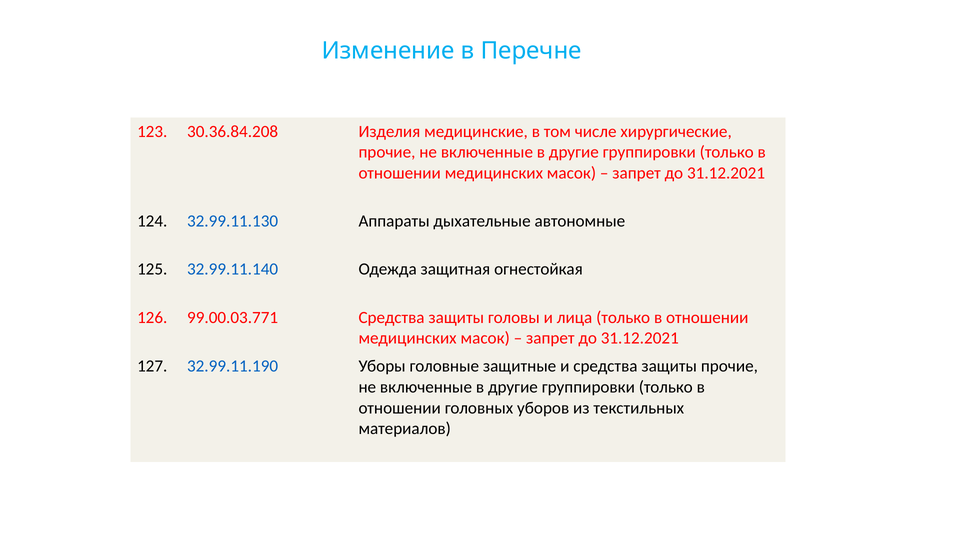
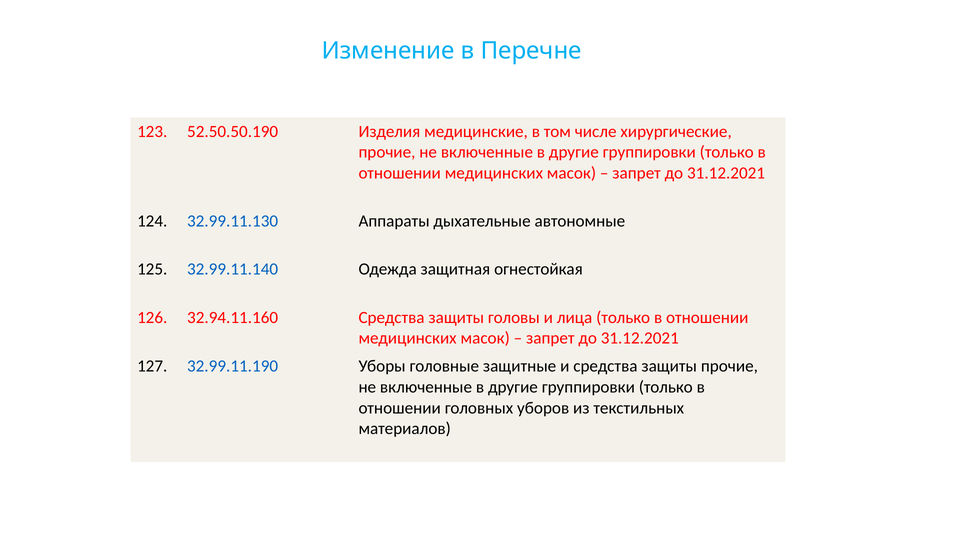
30.36.84.208: 30.36.84.208 -> 52.50.50.190
99.00.03.771: 99.00.03.771 -> 32.94.11.160
